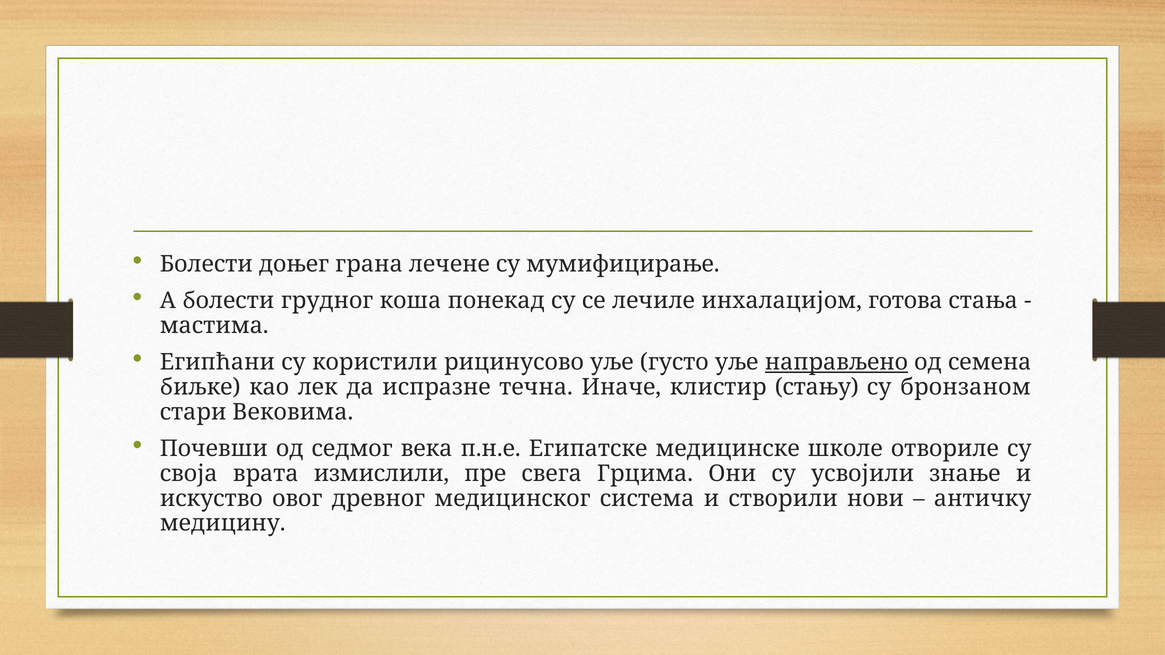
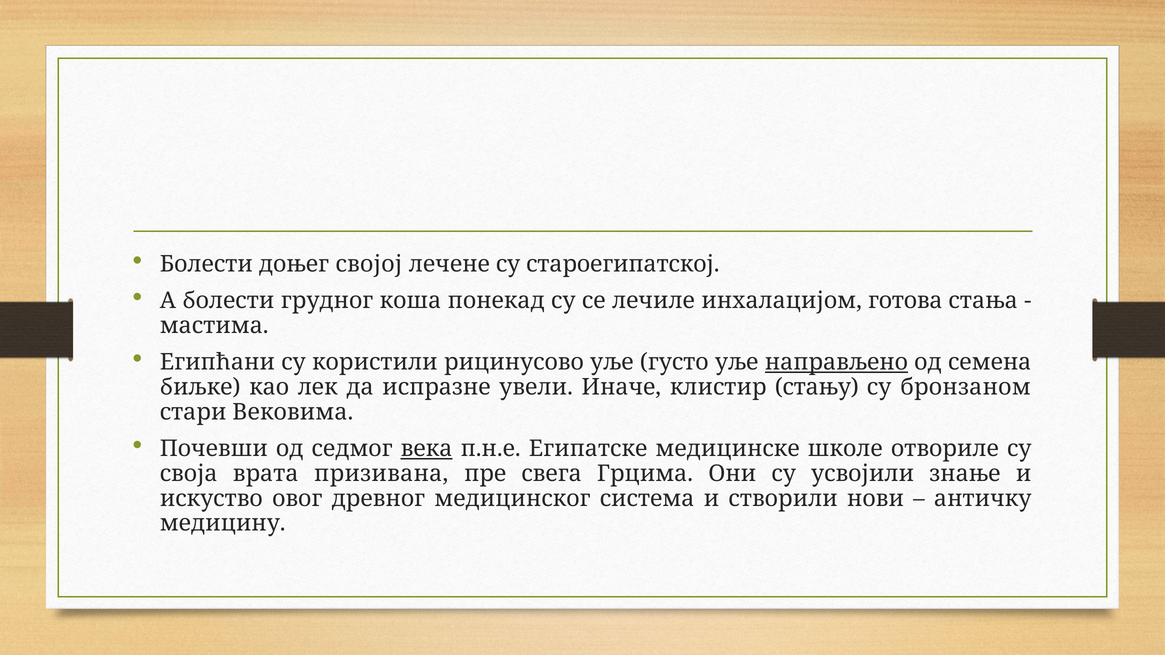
грана: грана -> својој
мумифицирање: мумифицирање -> староегипатској
течна: течна -> увели
века underline: none -> present
измислили: измислили -> призивана
